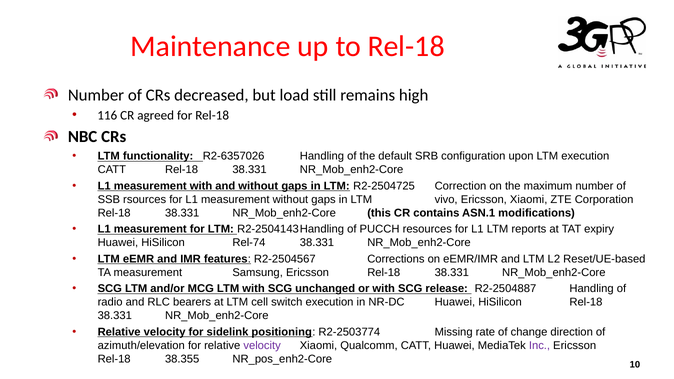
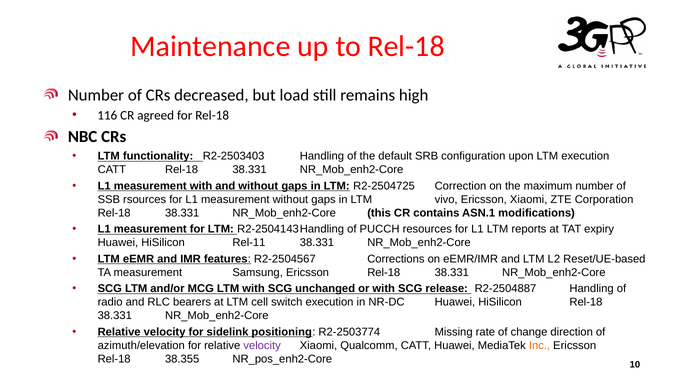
R2-6357026: R2-6357026 -> R2-2503403
Rel-74: Rel-74 -> Rel-11
Inc colour: purple -> orange
